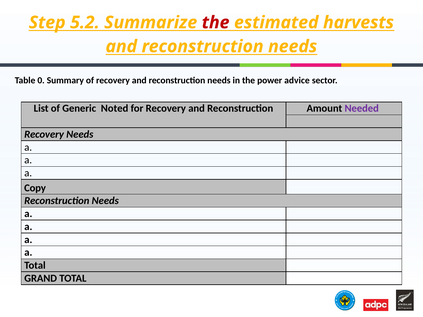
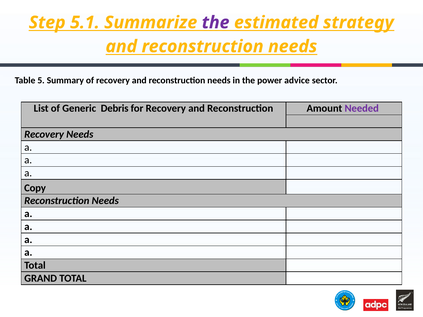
5.2: 5.2 -> 5.1
the at (216, 23) colour: red -> purple
harvests: harvests -> strategy
0: 0 -> 5
Noted: Noted -> Debris
